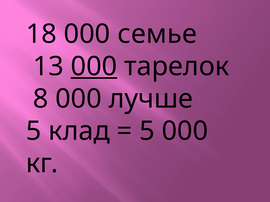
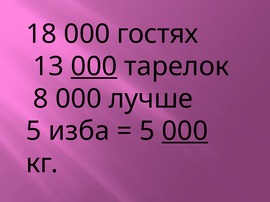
семье: семье -> гостях
клад: клад -> изба
000 at (185, 131) underline: none -> present
